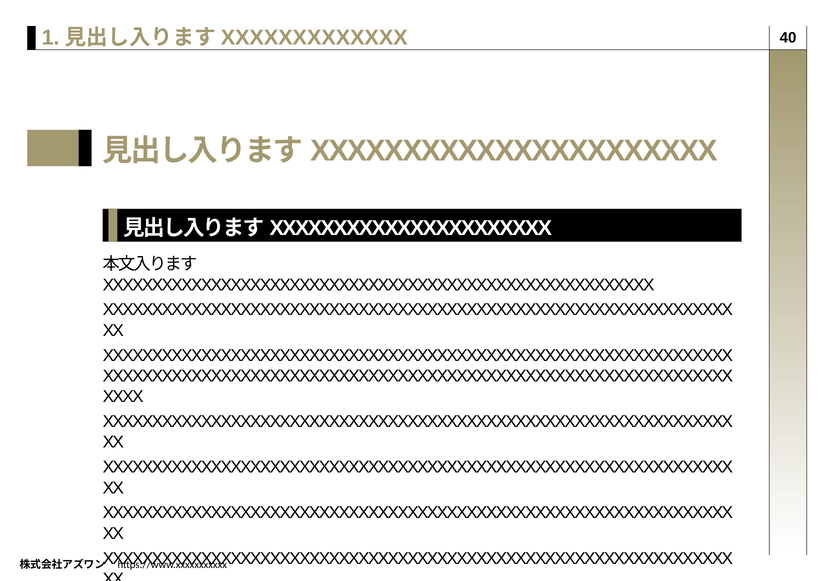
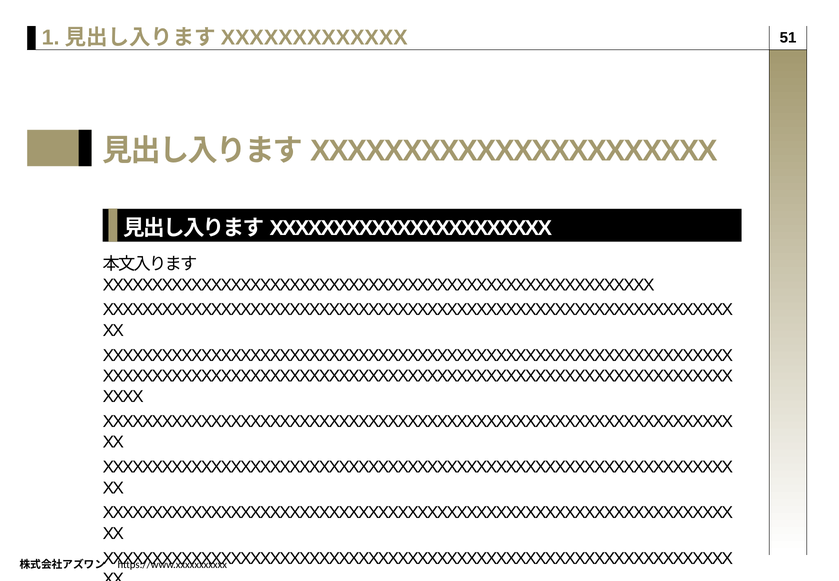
40: 40 -> 51
